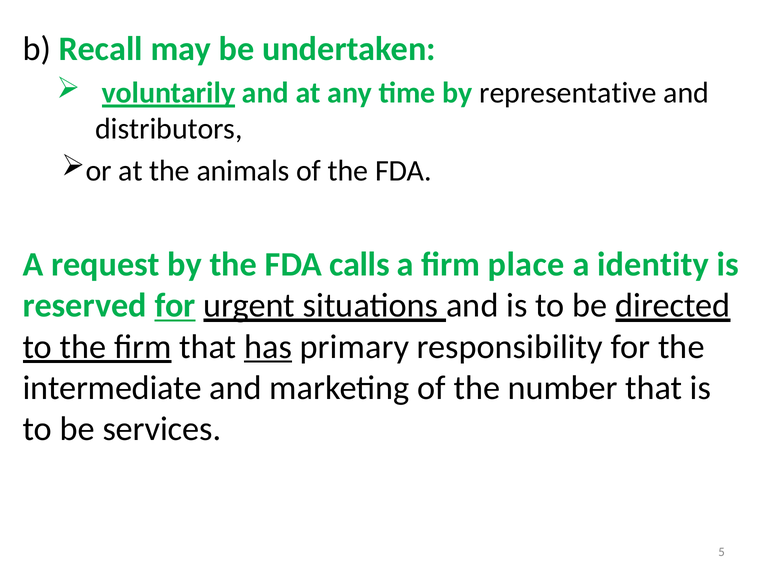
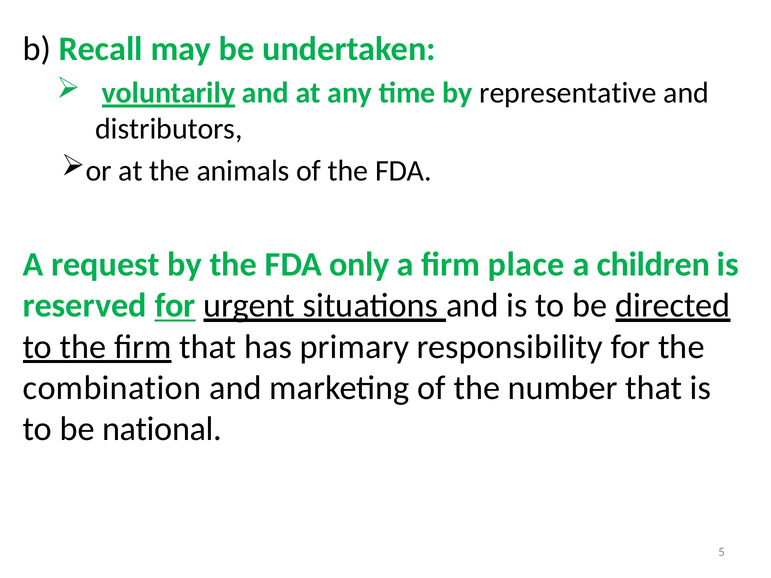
calls: calls -> only
identity: identity -> children
has underline: present -> none
intermediate: intermediate -> combination
services: services -> national
